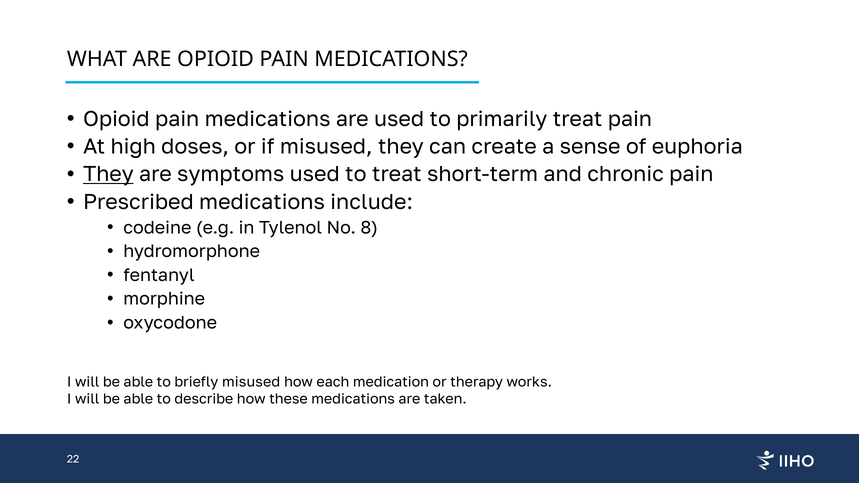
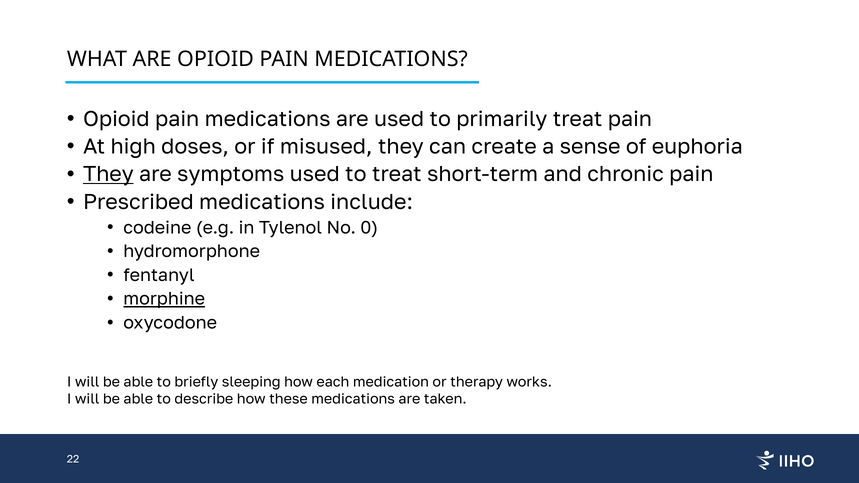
8: 8 -> 0
morphine underline: none -> present
briefly misused: misused -> sleeping
